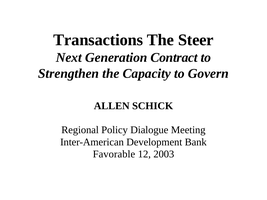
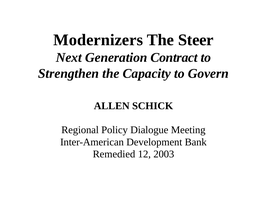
Transactions: Transactions -> Modernizers
Favorable: Favorable -> Remedied
